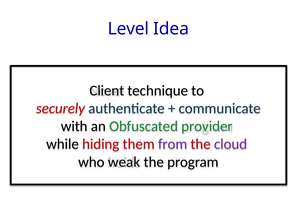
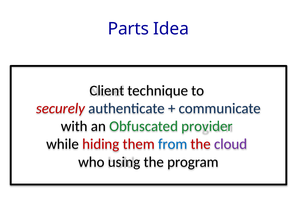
Level: Level -> Parts
from colour: purple -> blue
weak: weak -> using
